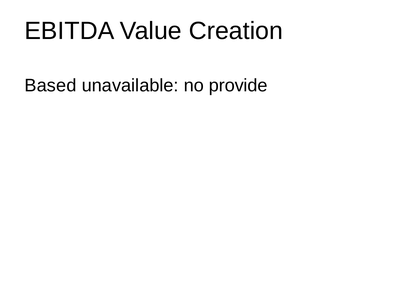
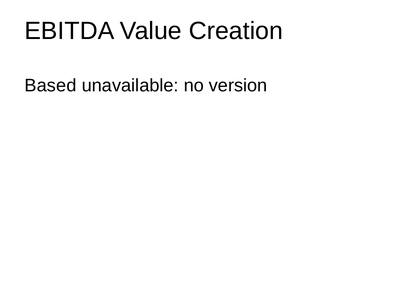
provide: provide -> version
